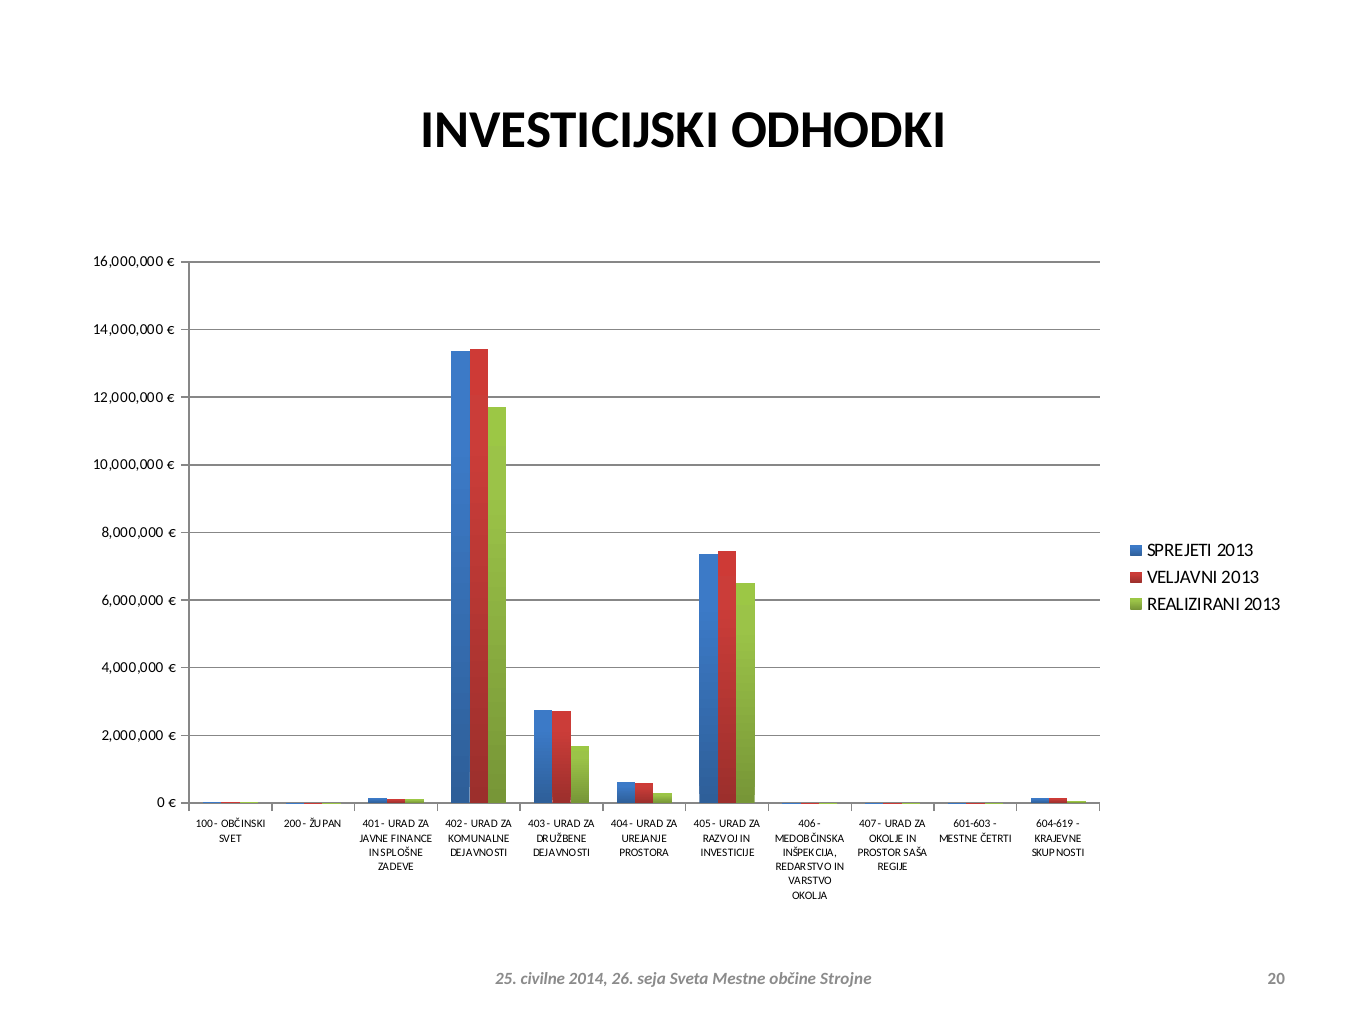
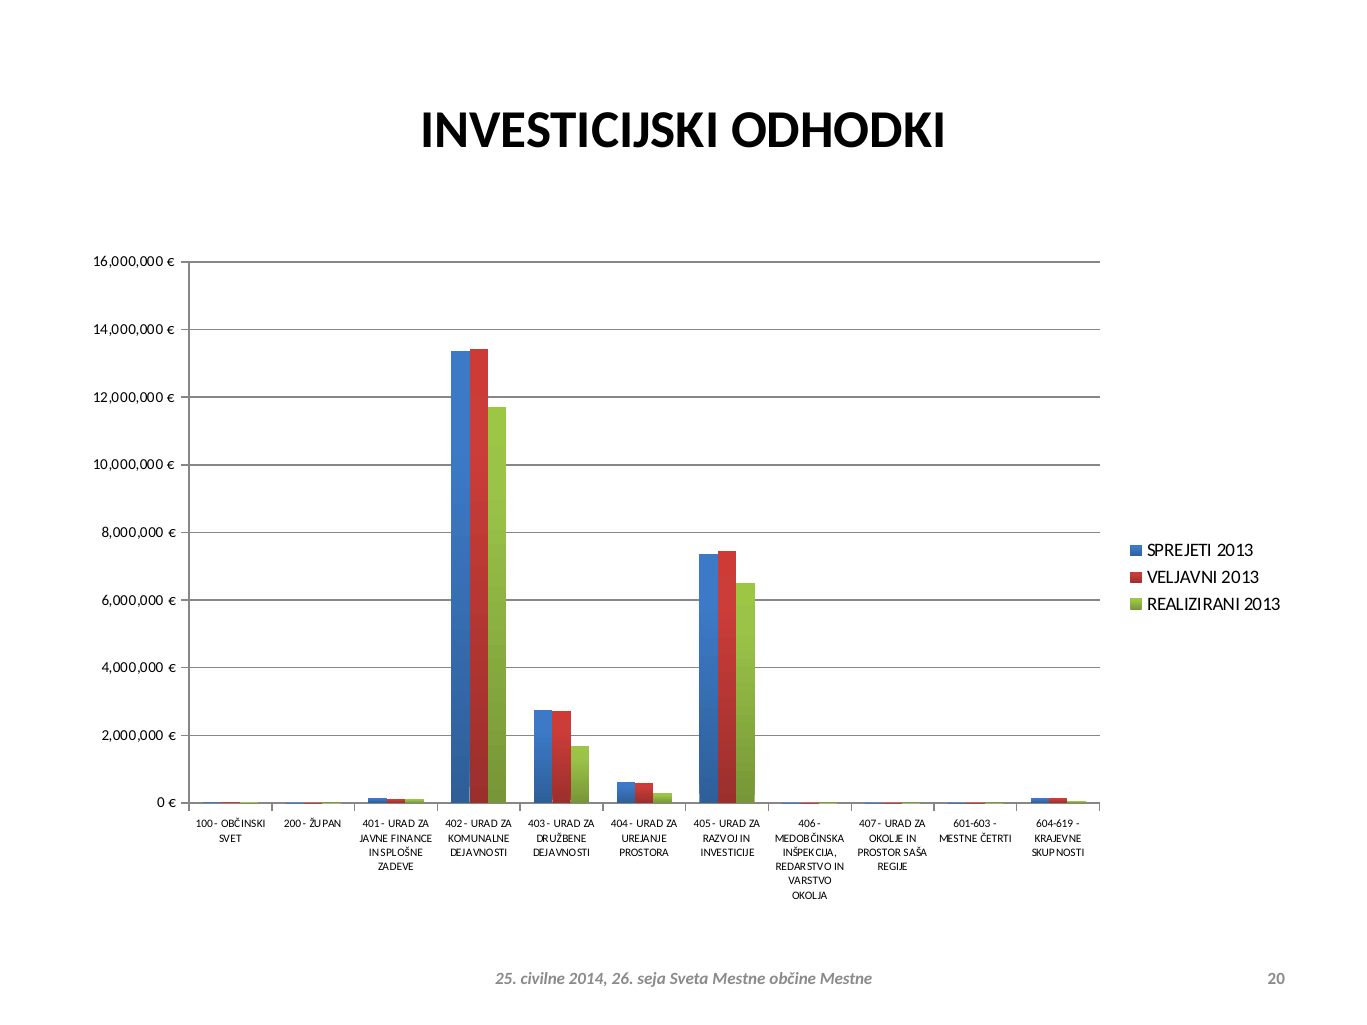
občine Strojne: Strojne -> Mestne
